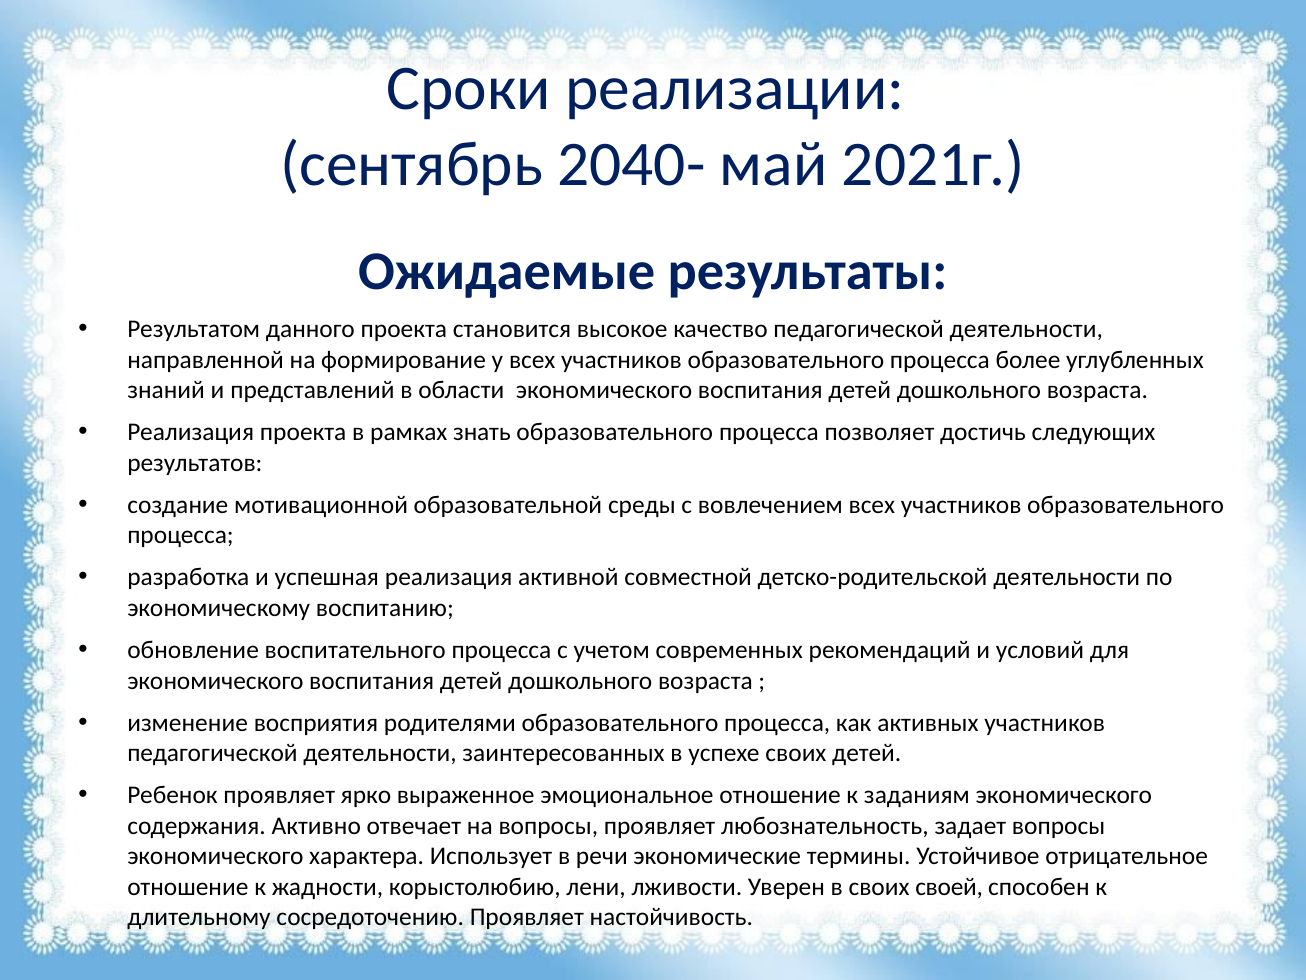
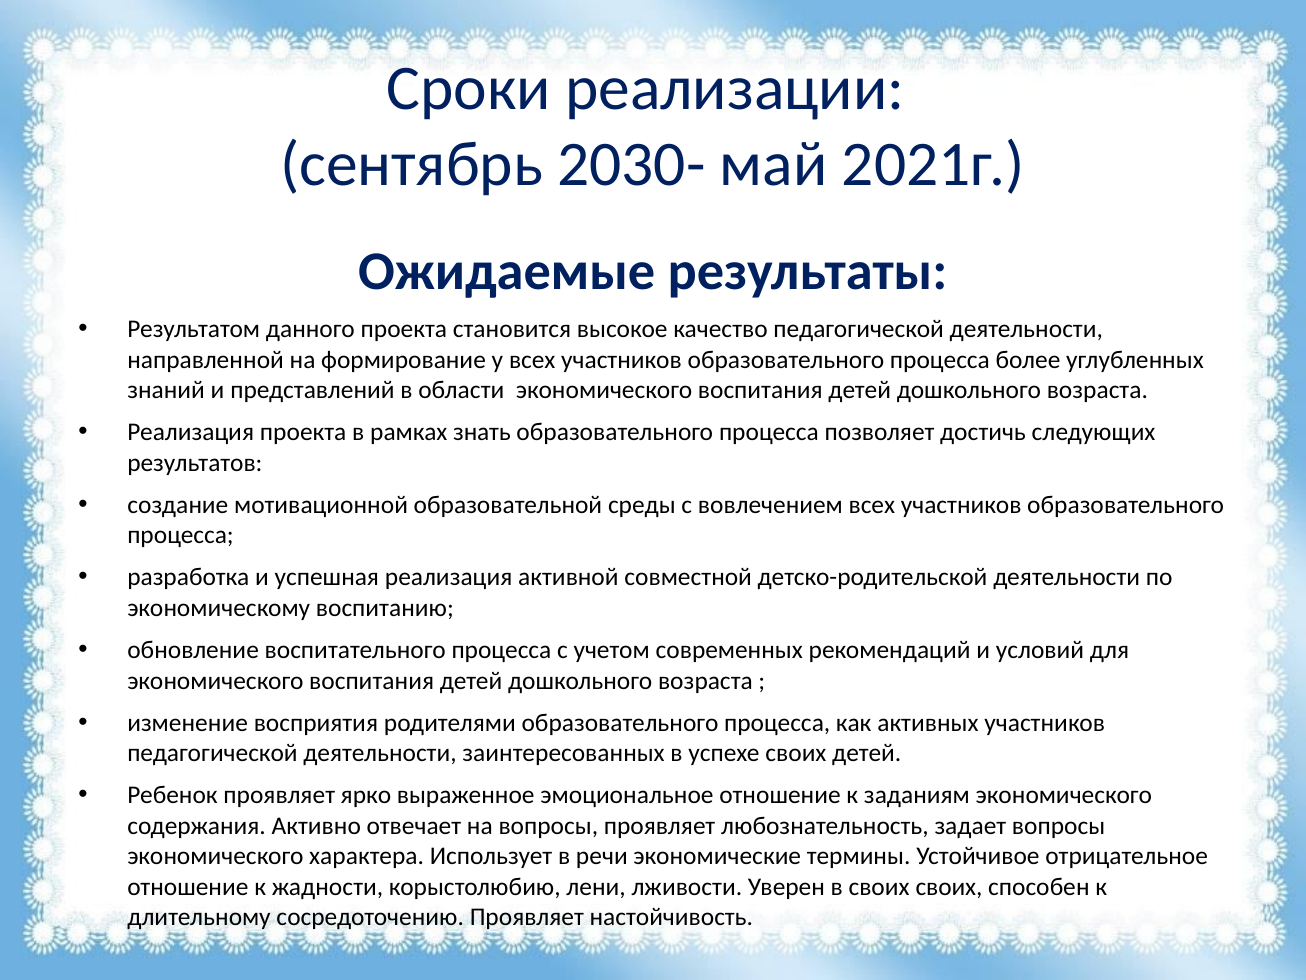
2040-: 2040- -> 2030-
своих своей: своей -> своих
